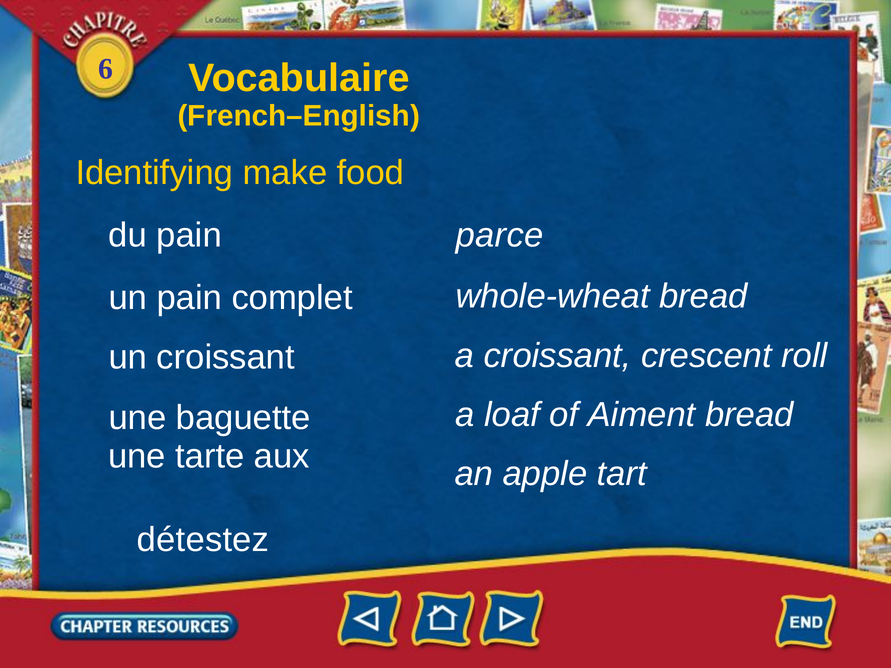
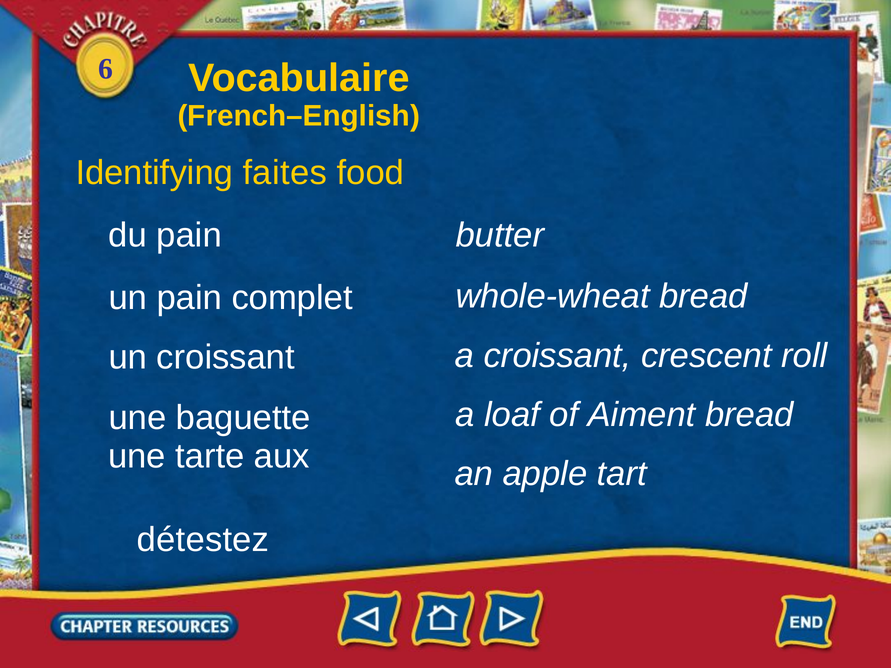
make: make -> faites
parce: parce -> butter
